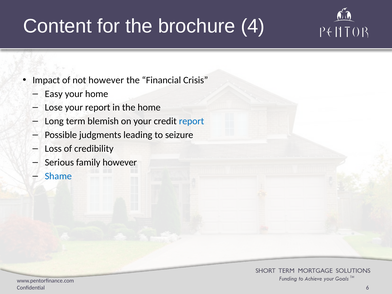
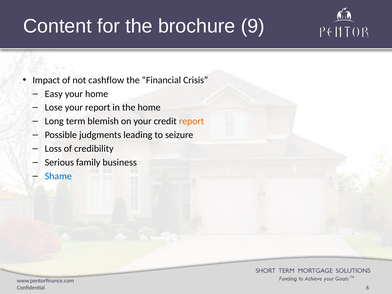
4: 4 -> 9
not however: however -> cashflow
report at (192, 121) colour: blue -> orange
family however: however -> business
